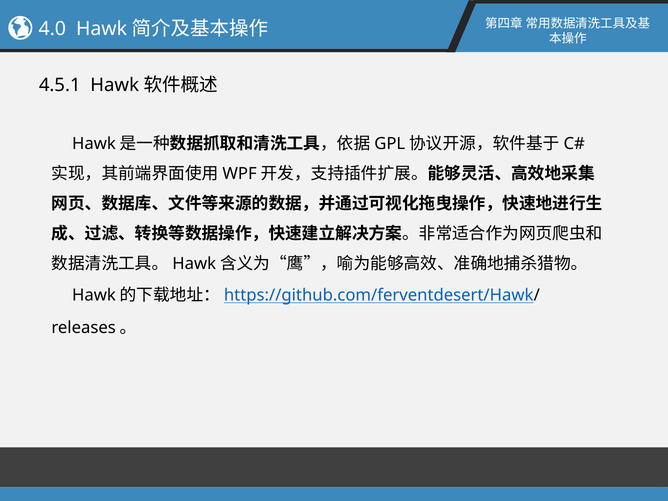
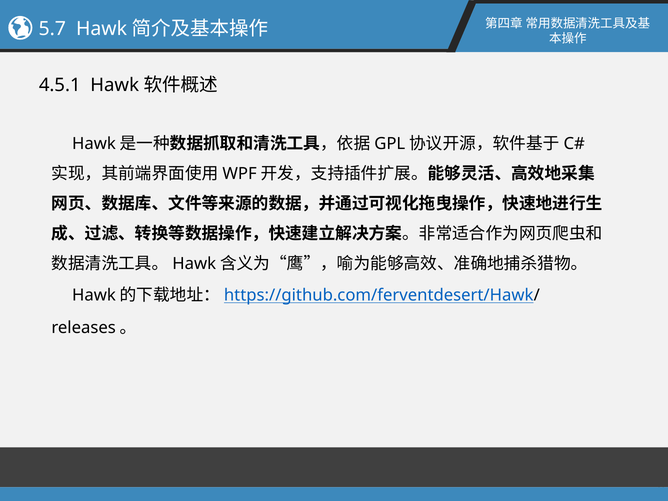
4.0: 4.0 -> 5.7
